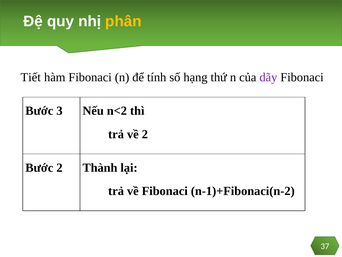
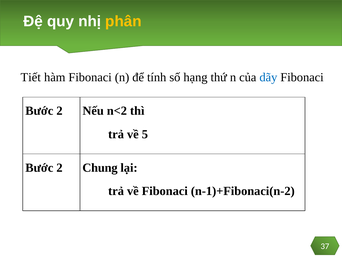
dãy colour: purple -> blue
3 at (59, 111): 3 -> 2
về 2: 2 -> 5
Thành: Thành -> Chung
